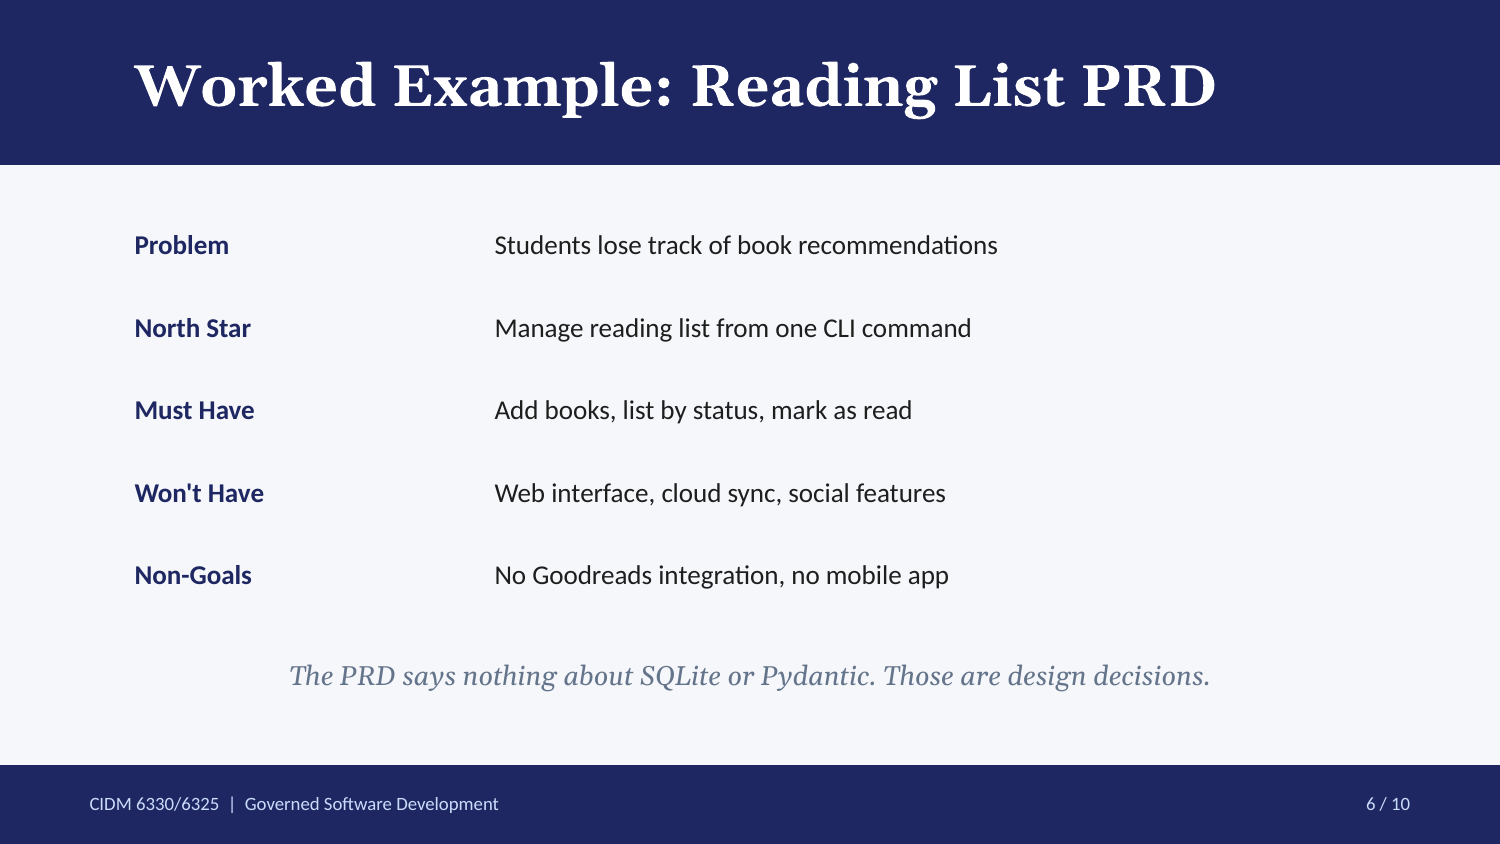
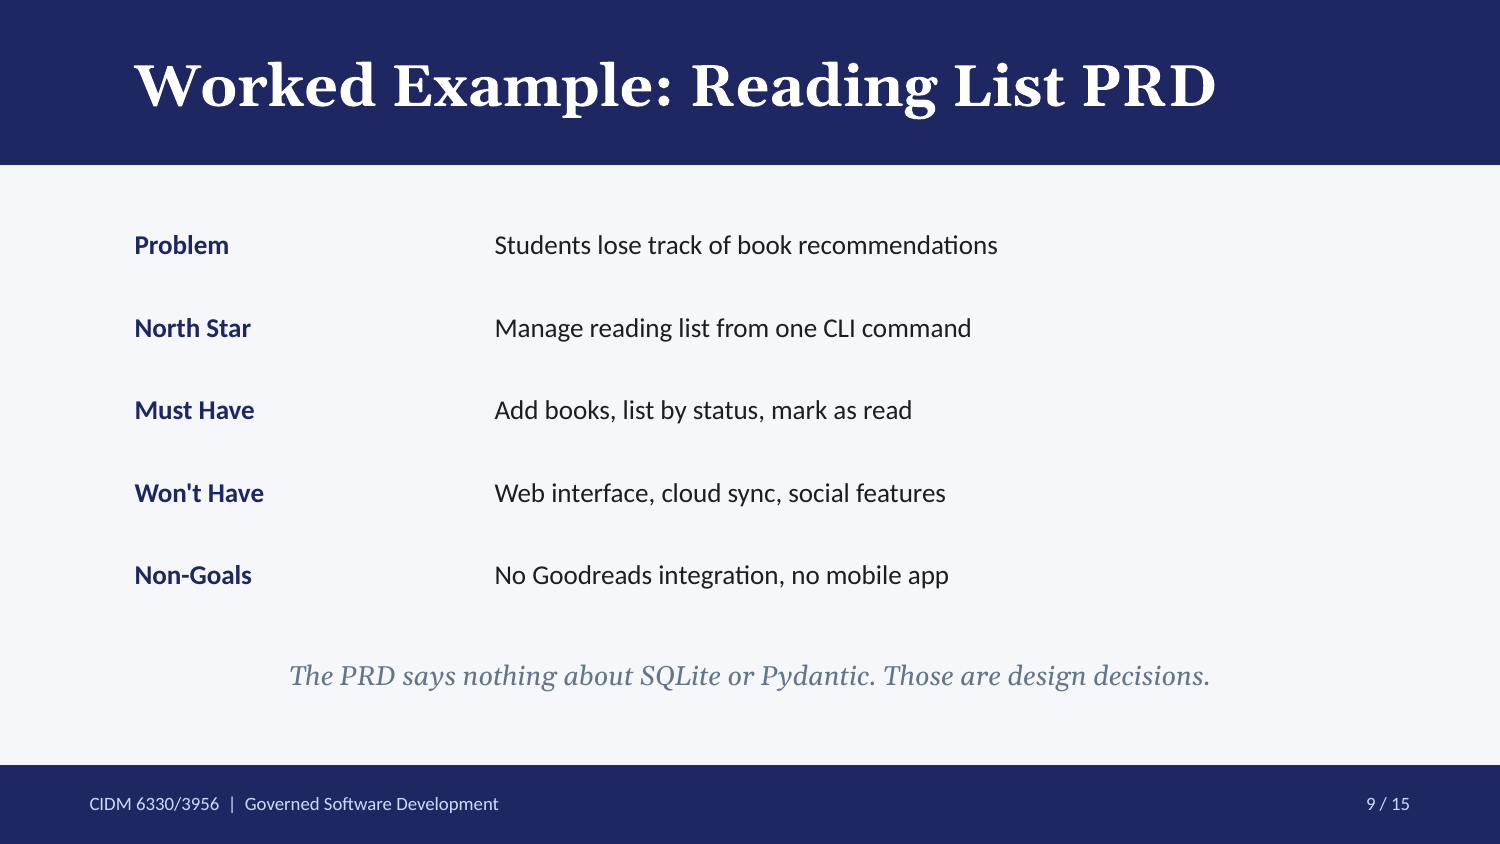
6330/6325: 6330/6325 -> 6330/3956
6: 6 -> 9
10: 10 -> 15
